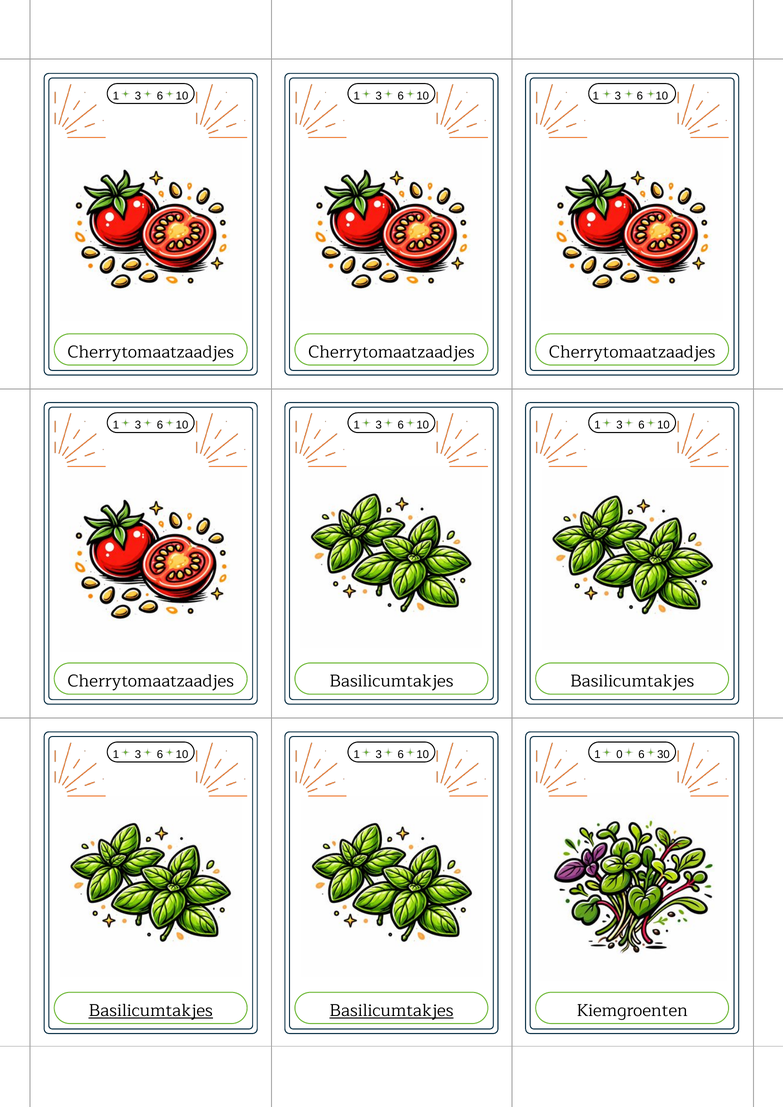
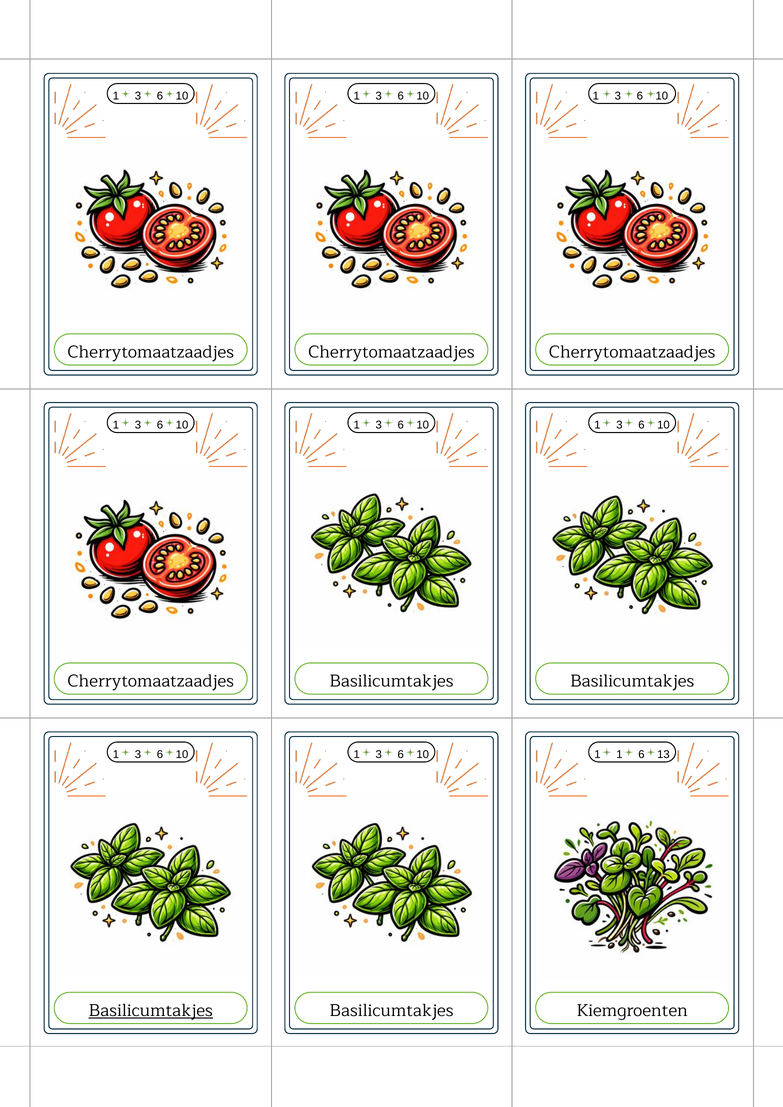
1 0: 0 -> 1
30: 30 -> 13
Basilicumtakjes at (391, 1011) underline: present -> none
